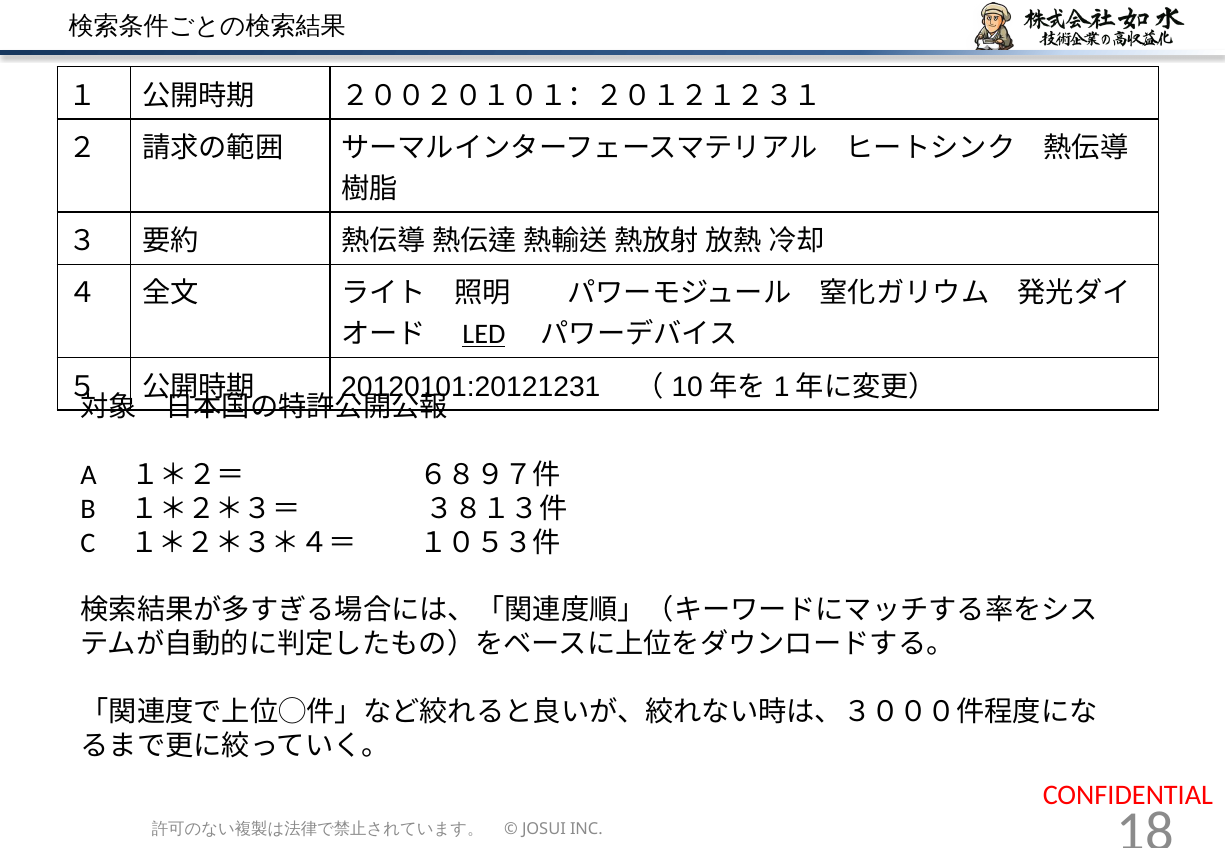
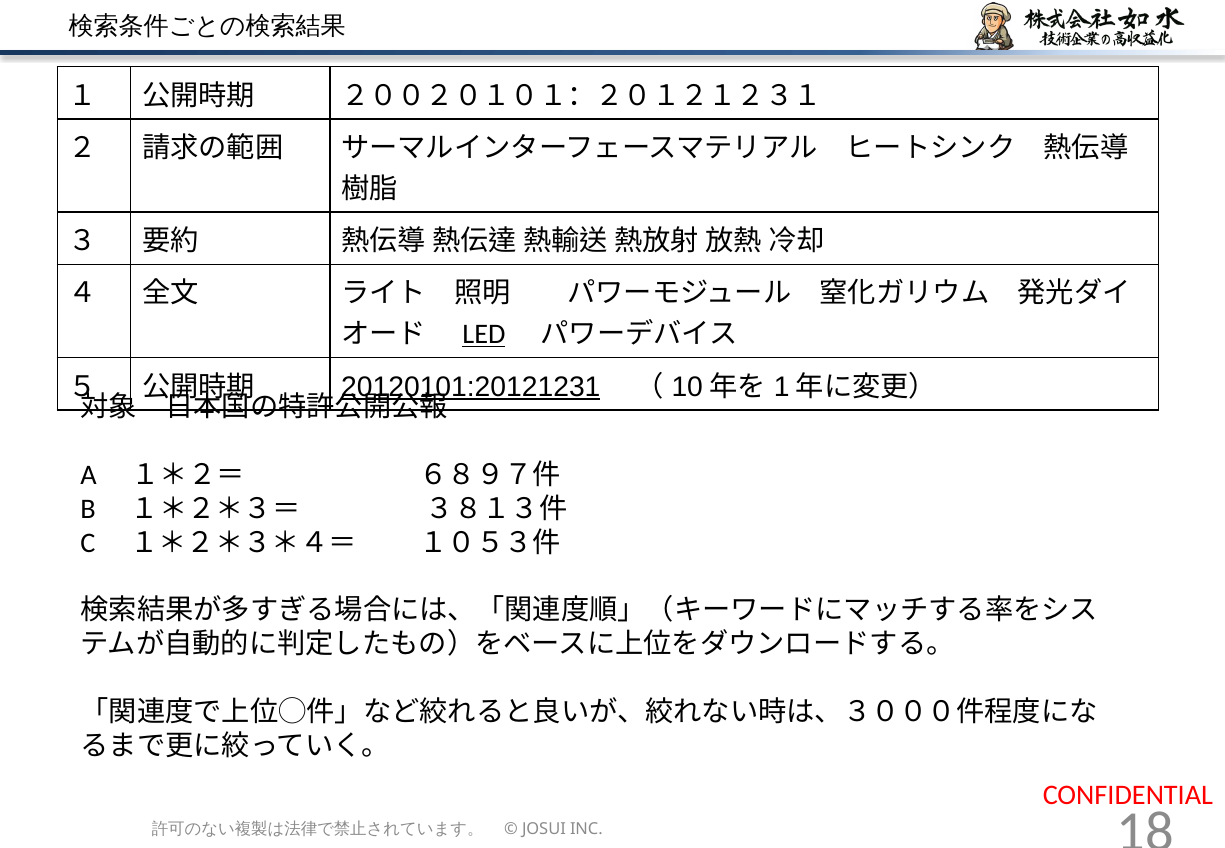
20120101:20121231 underline: none -> present
